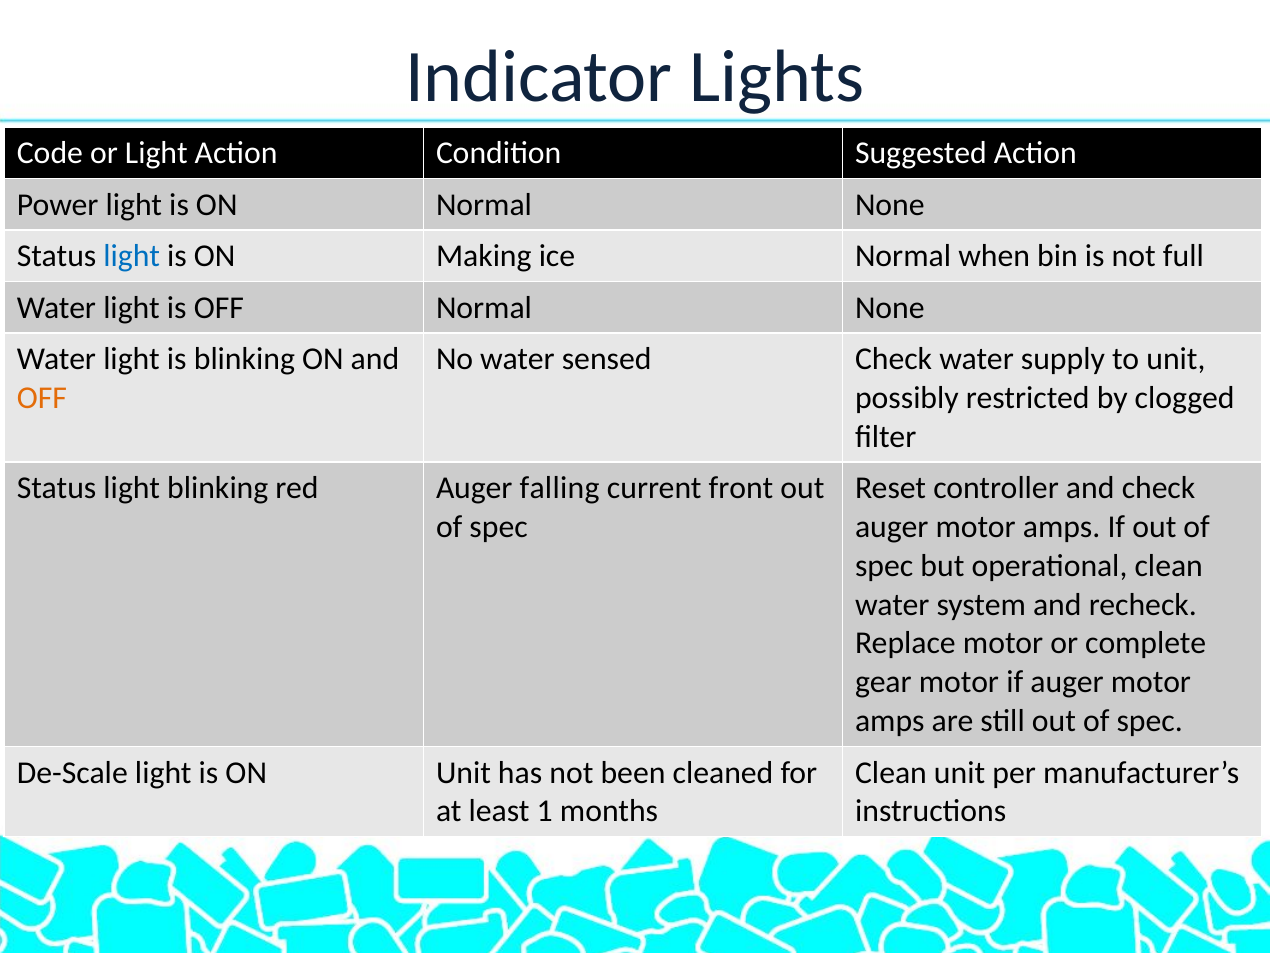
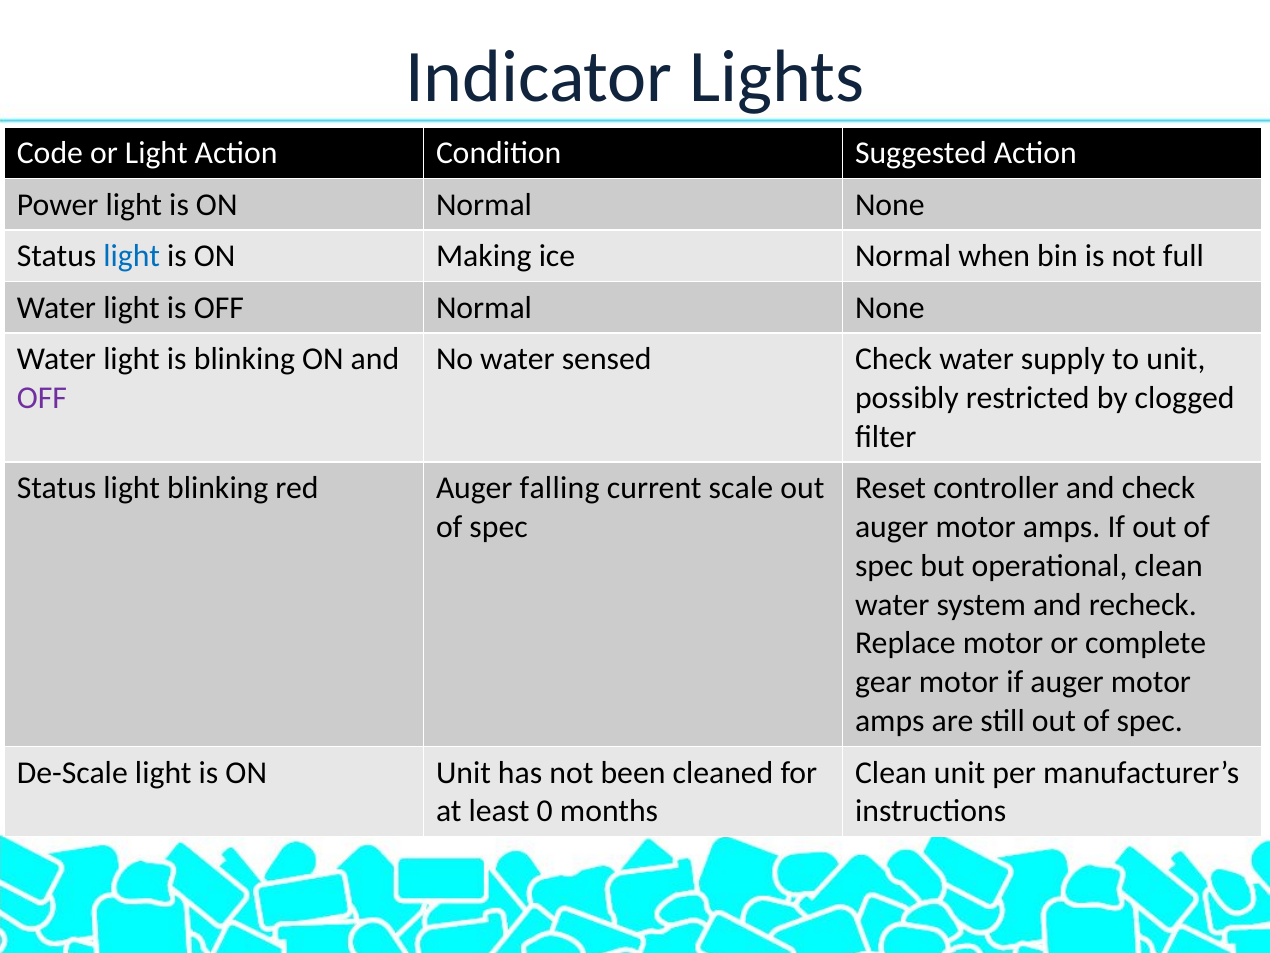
OFF at (42, 398) colour: orange -> purple
front: front -> scale
1: 1 -> 0
